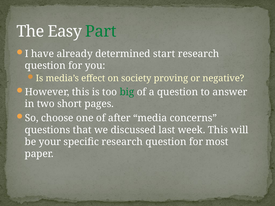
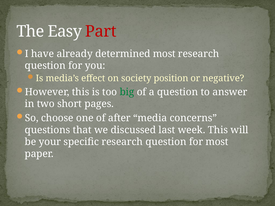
Part colour: green -> red
determined start: start -> most
proving: proving -> position
